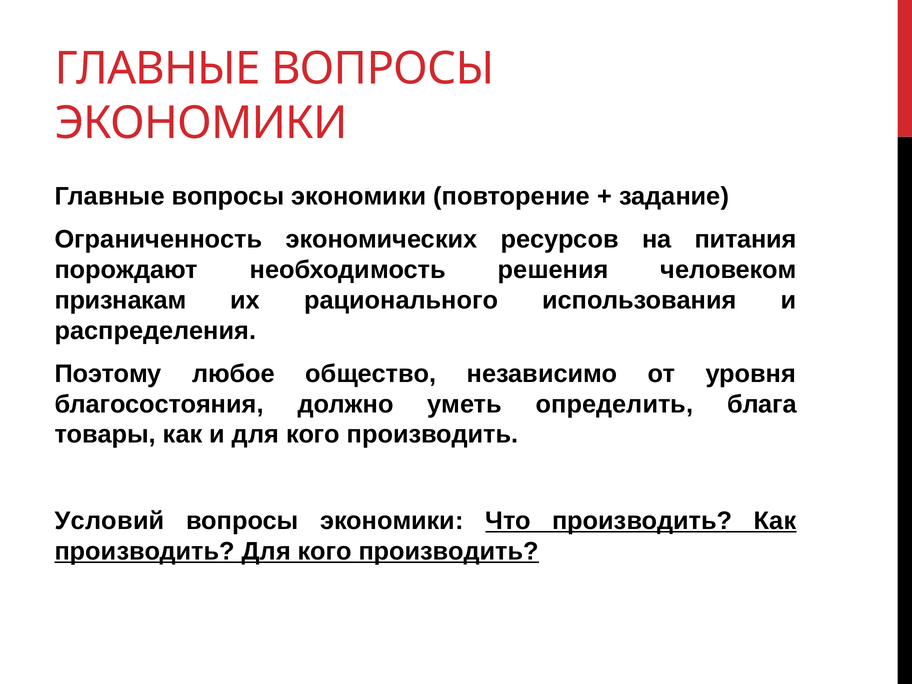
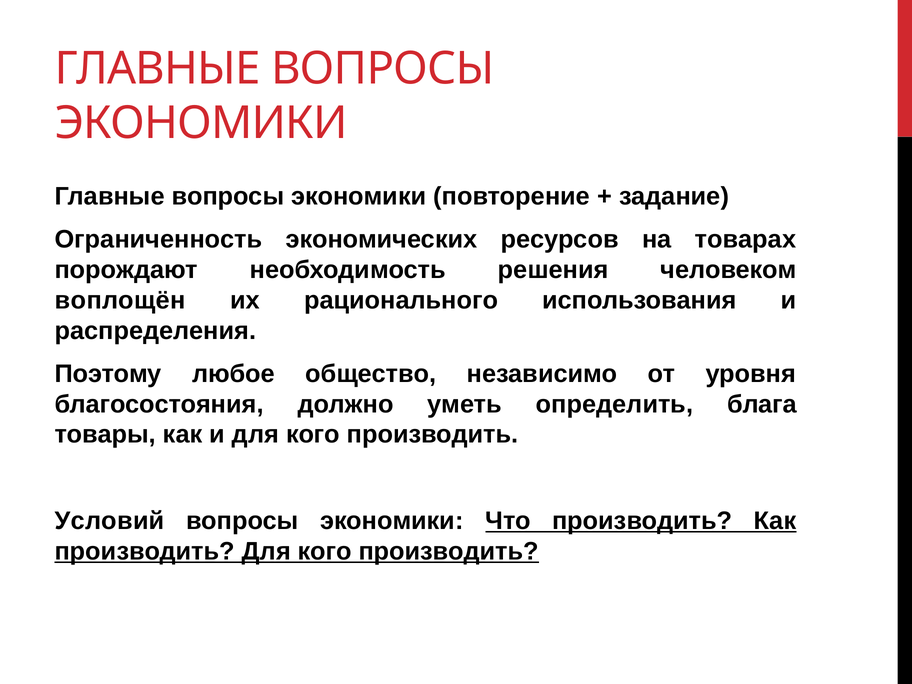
питания: питания -> товарах
признакам: признакам -> воплощён
